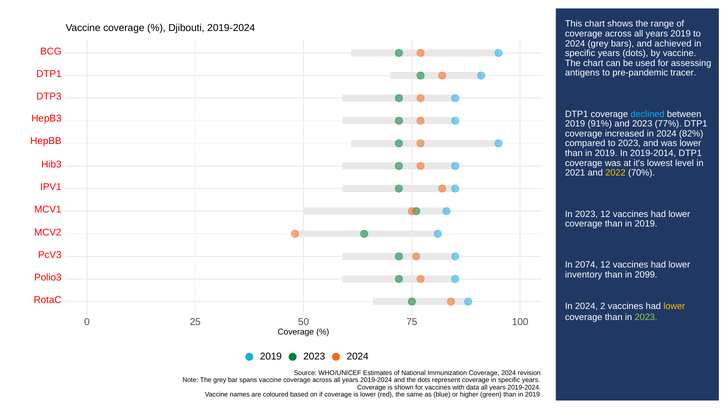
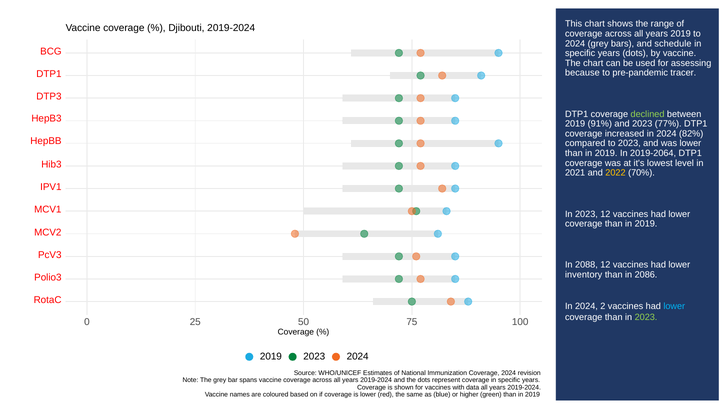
achieved: achieved -> schedule
antigens: antigens -> because
declined colour: light blue -> light green
2019-2014: 2019-2014 -> 2019-2064
2074: 2074 -> 2088
2099: 2099 -> 2086
lower at (674, 307) colour: yellow -> light blue
